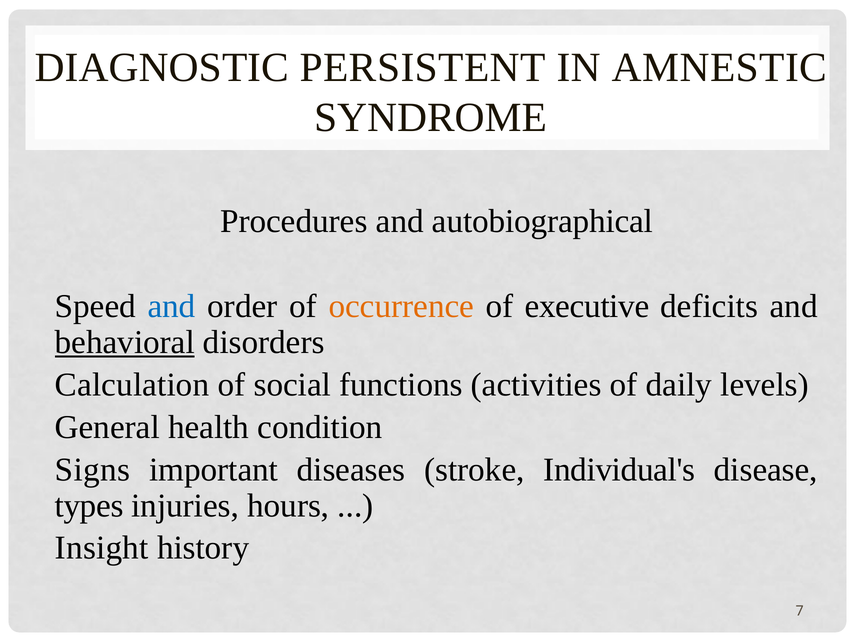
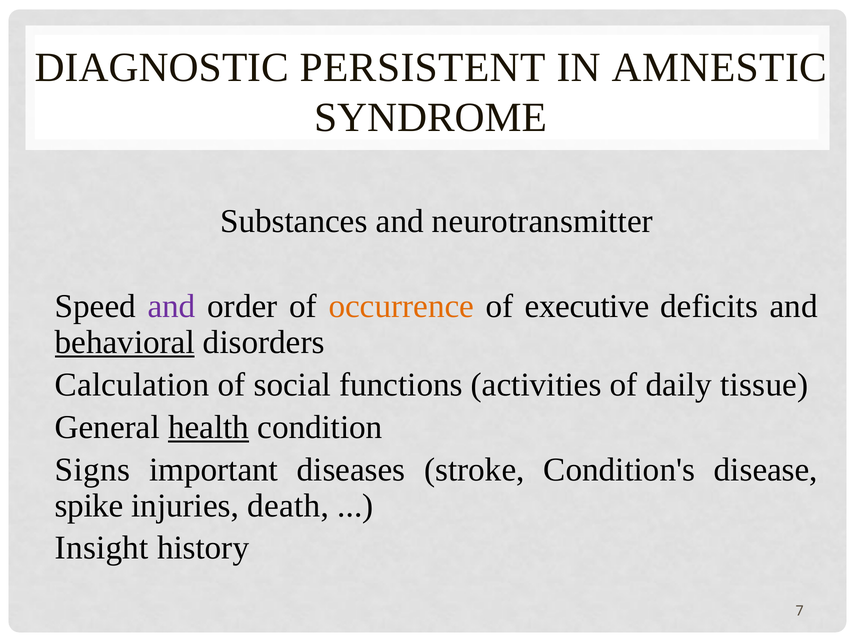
Procedures: Procedures -> Substances
autobiographical: autobiographical -> neurotransmitter
and at (172, 306) colour: blue -> purple
levels: levels -> tissue
health underline: none -> present
Individual's: Individual's -> Condition's
types: types -> spike
hours: hours -> death
